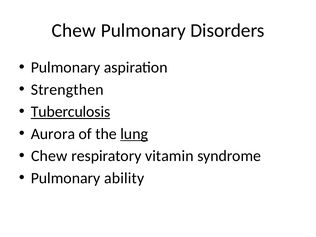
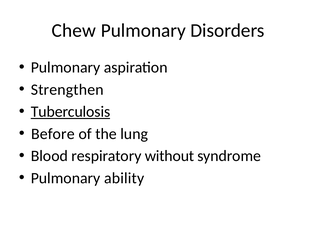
Aurora: Aurora -> Before
lung underline: present -> none
Chew at (49, 156): Chew -> Blood
vitamin: vitamin -> without
